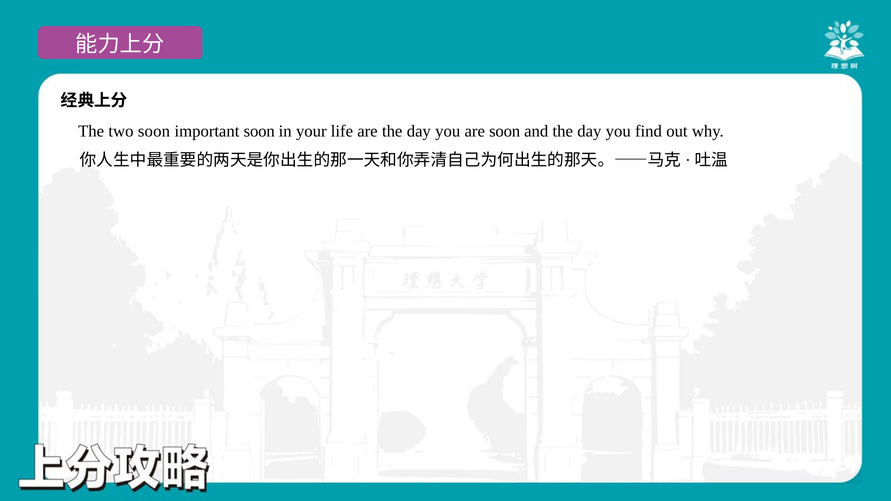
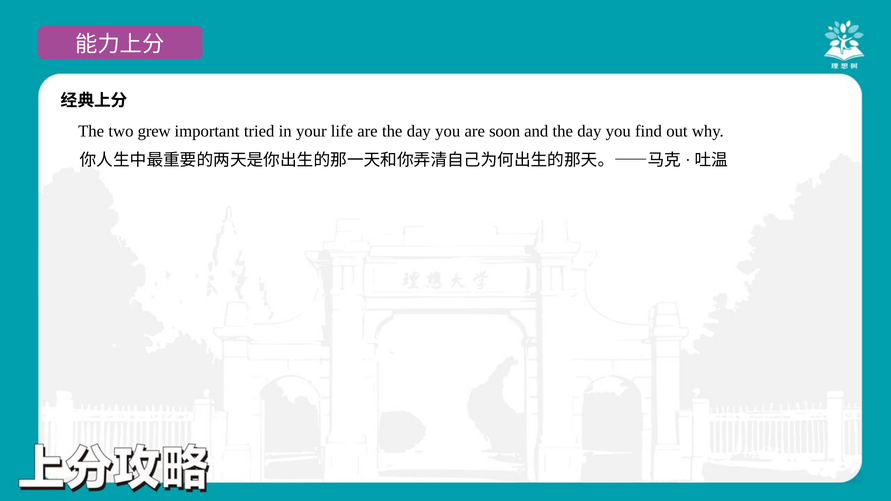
two soon: soon -> grew
important soon: soon -> tried
